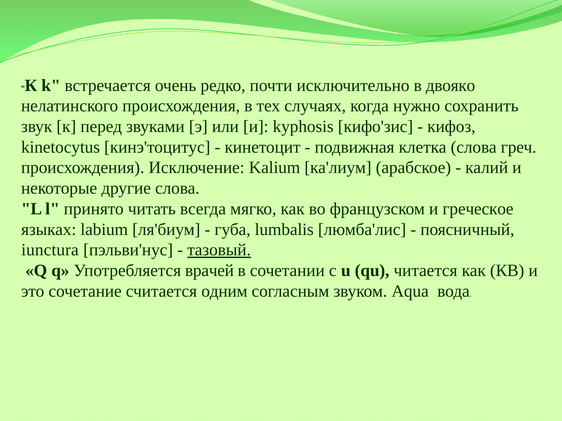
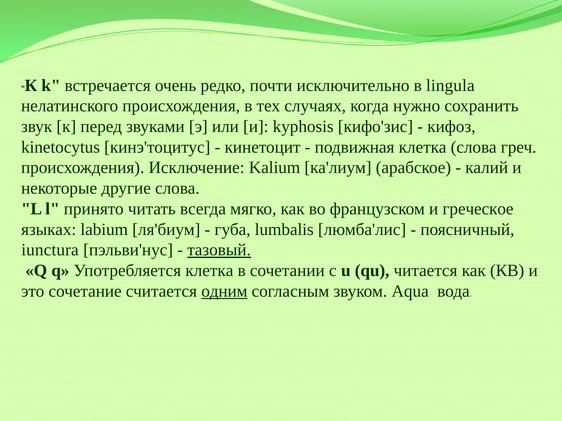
двояко: двояко -> lingula
Употребляется врачей: врачей -> клетка
одним underline: none -> present
